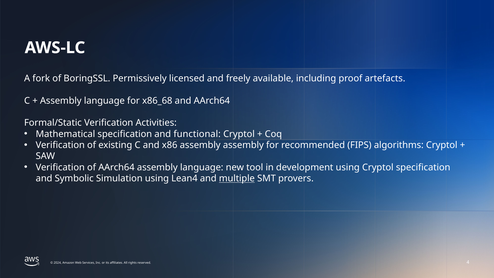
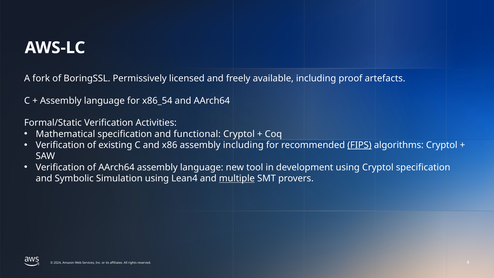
x86_68: x86_68 -> x86_54
assembly assembly: assembly -> including
FIPS underline: none -> present
